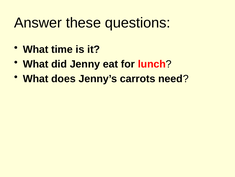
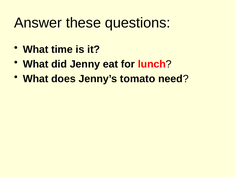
carrots: carrots -> tomato
